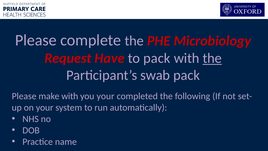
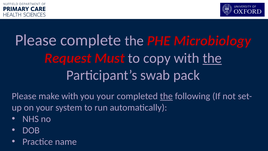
Have: Have -> Must
to pack: pack -> copy
the at (166, 96) underline: none -> present
